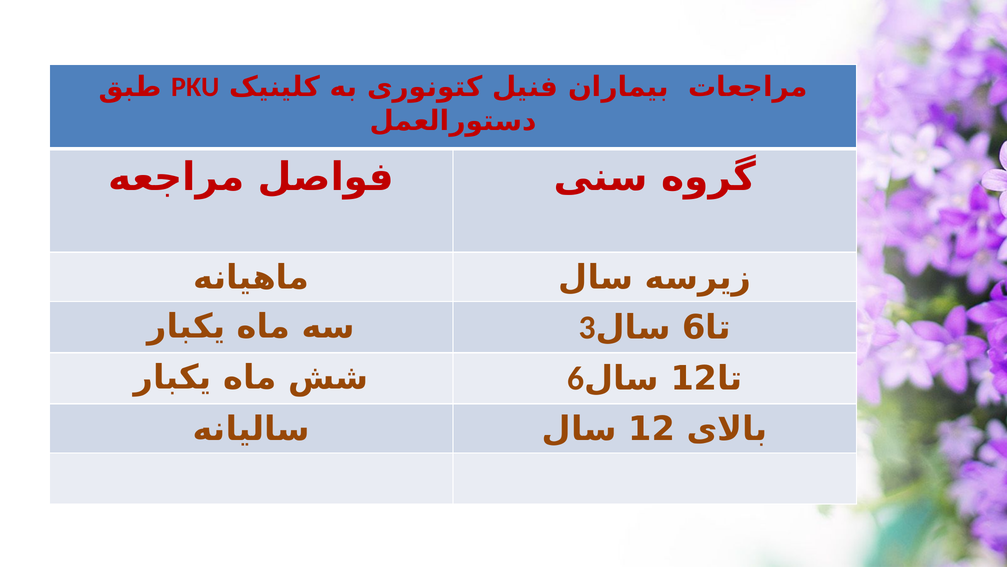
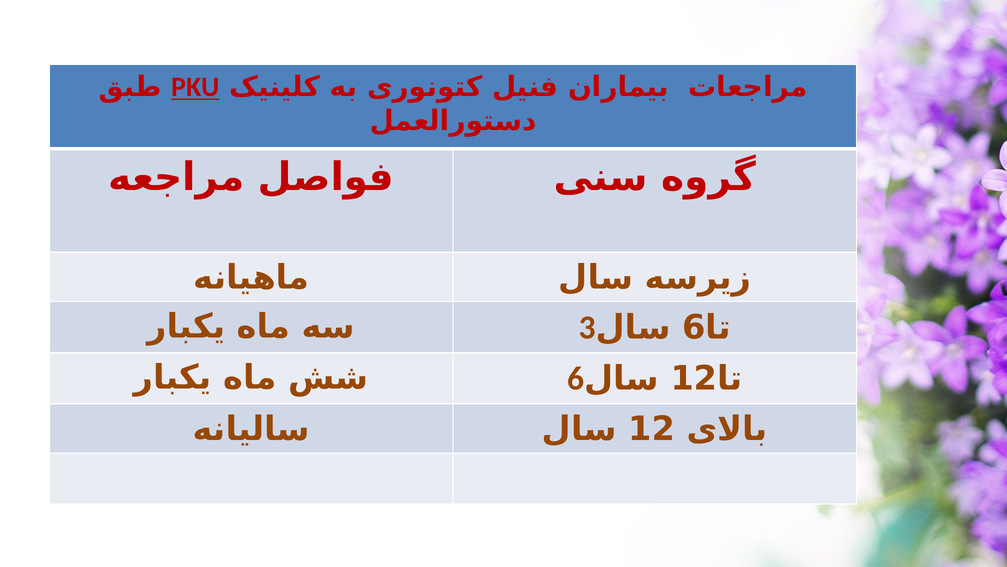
PKU underline: none -> present
